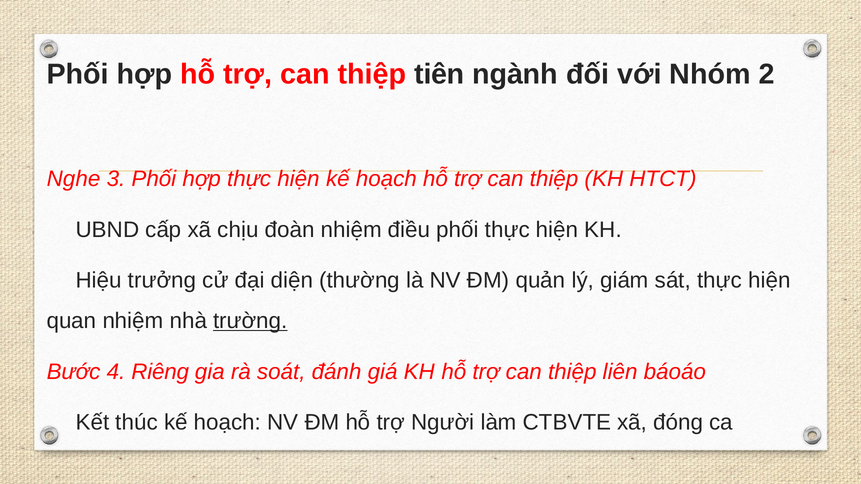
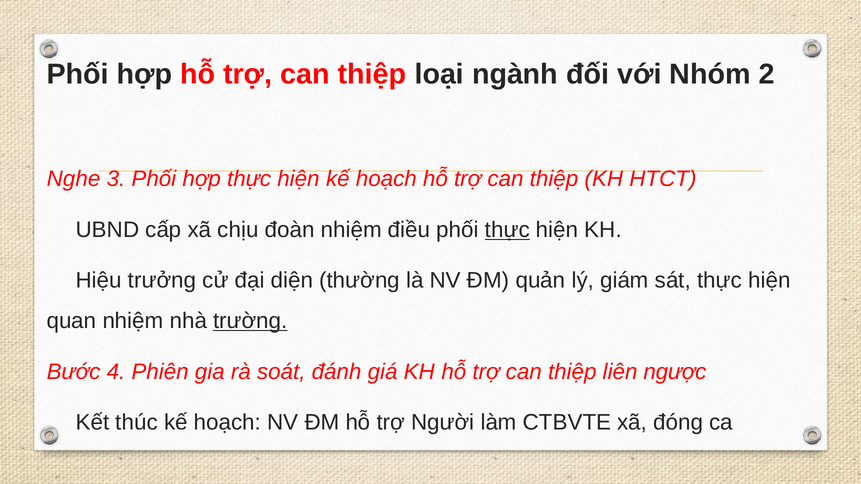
tiên: tiên -> loại
thực at (507, 230) underline: none -> present
Riêng: Riêng -> Phiên
báoáo: báoáo -> ngược
